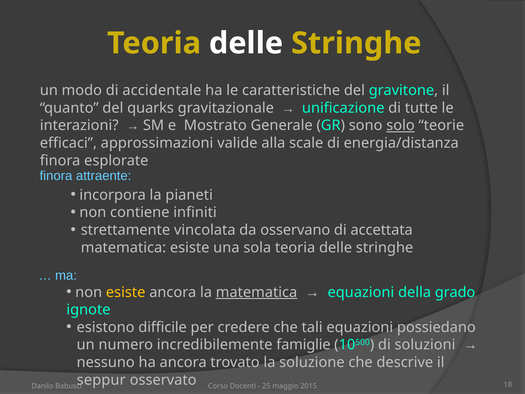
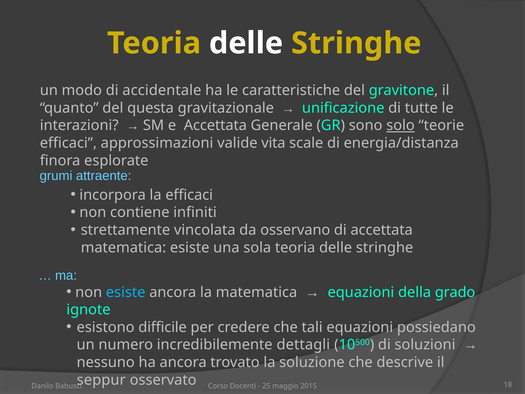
quarks: quarks -> questa
e Mostrato: Mostrato -> Accettata
alla: alla -> vita
finora at (56, 176): finora -> grumi
la pianeti: pianeti -> efficaci
esiste at (126, 292) colour: yellow -> light blue
matematica at (257, 292) underline: present -> none
famiglie: famiglie -> dettagli
